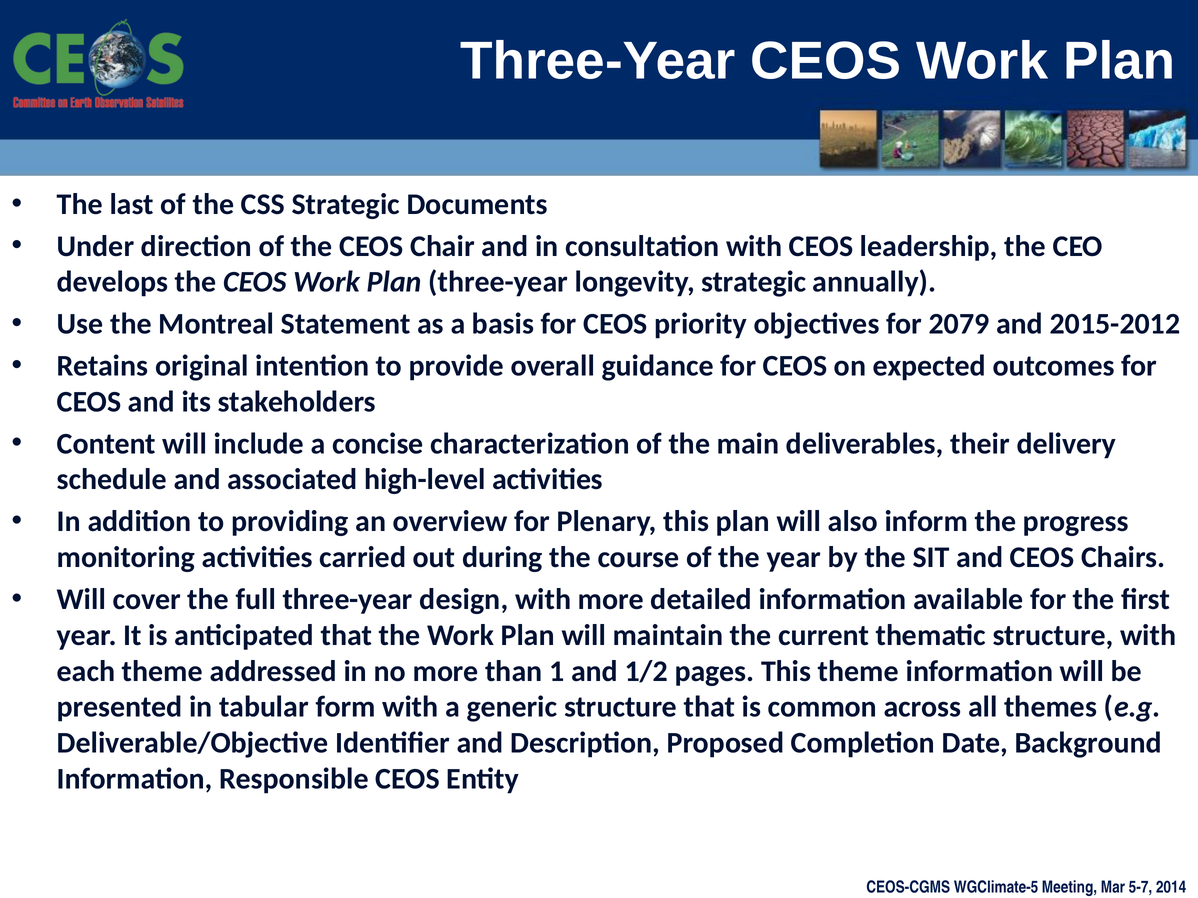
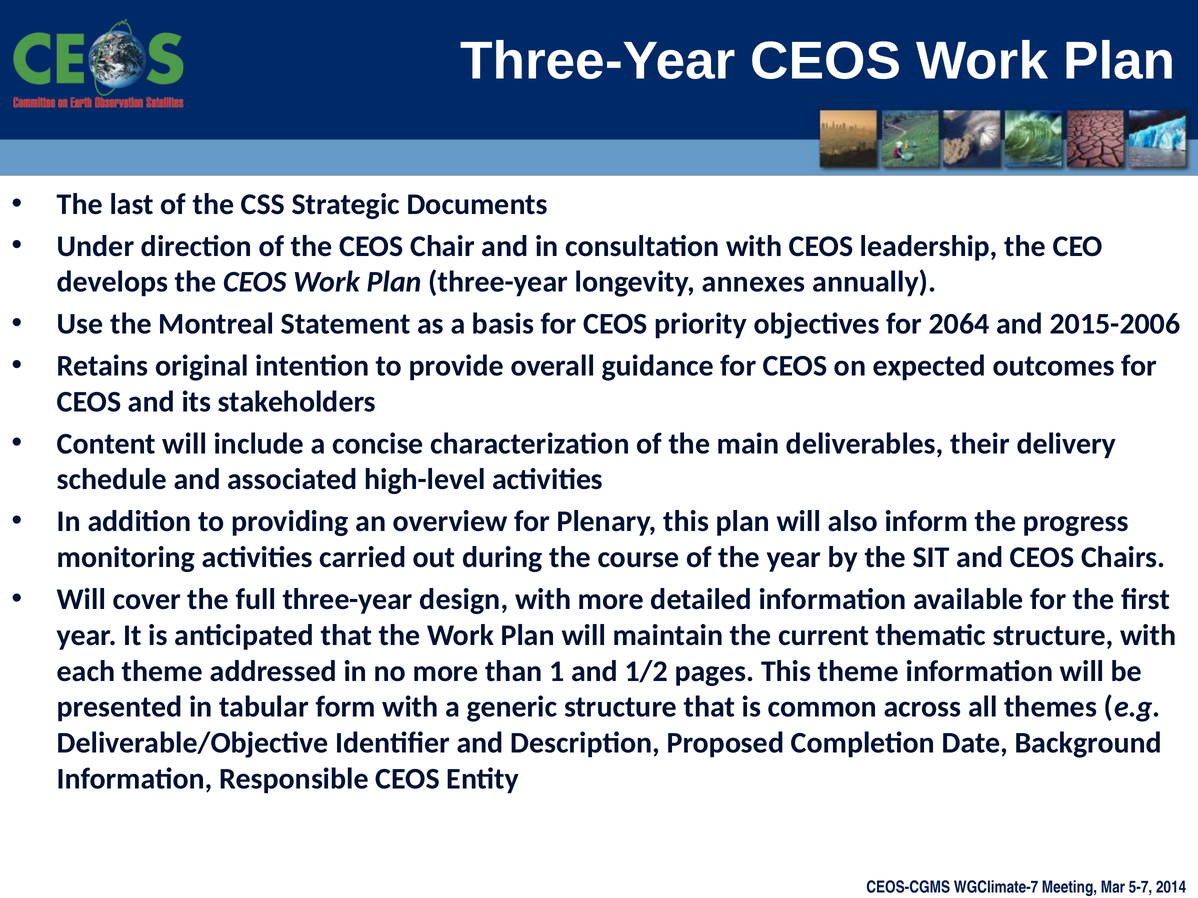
longevity strategic: strategic -> annexes
2079: 2079 -> 2064
2015-2012: 2015-2012 -> 2015-2006
WGClimate-5: WGClimate-5 -> WGClimate-7
